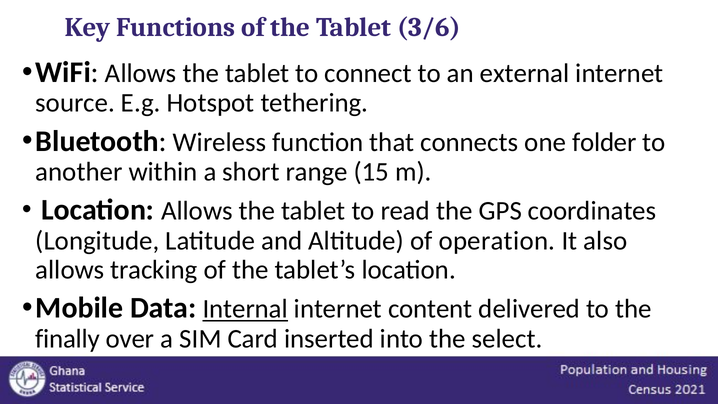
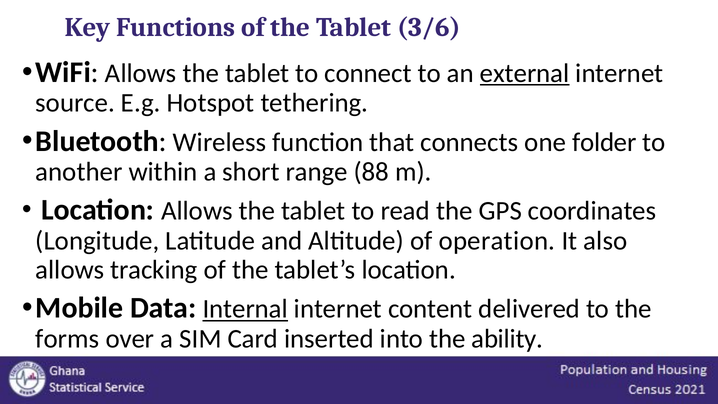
external underline: none -> present
15: 15 -> 88
finally: finally -> forms
select: select -> ability
